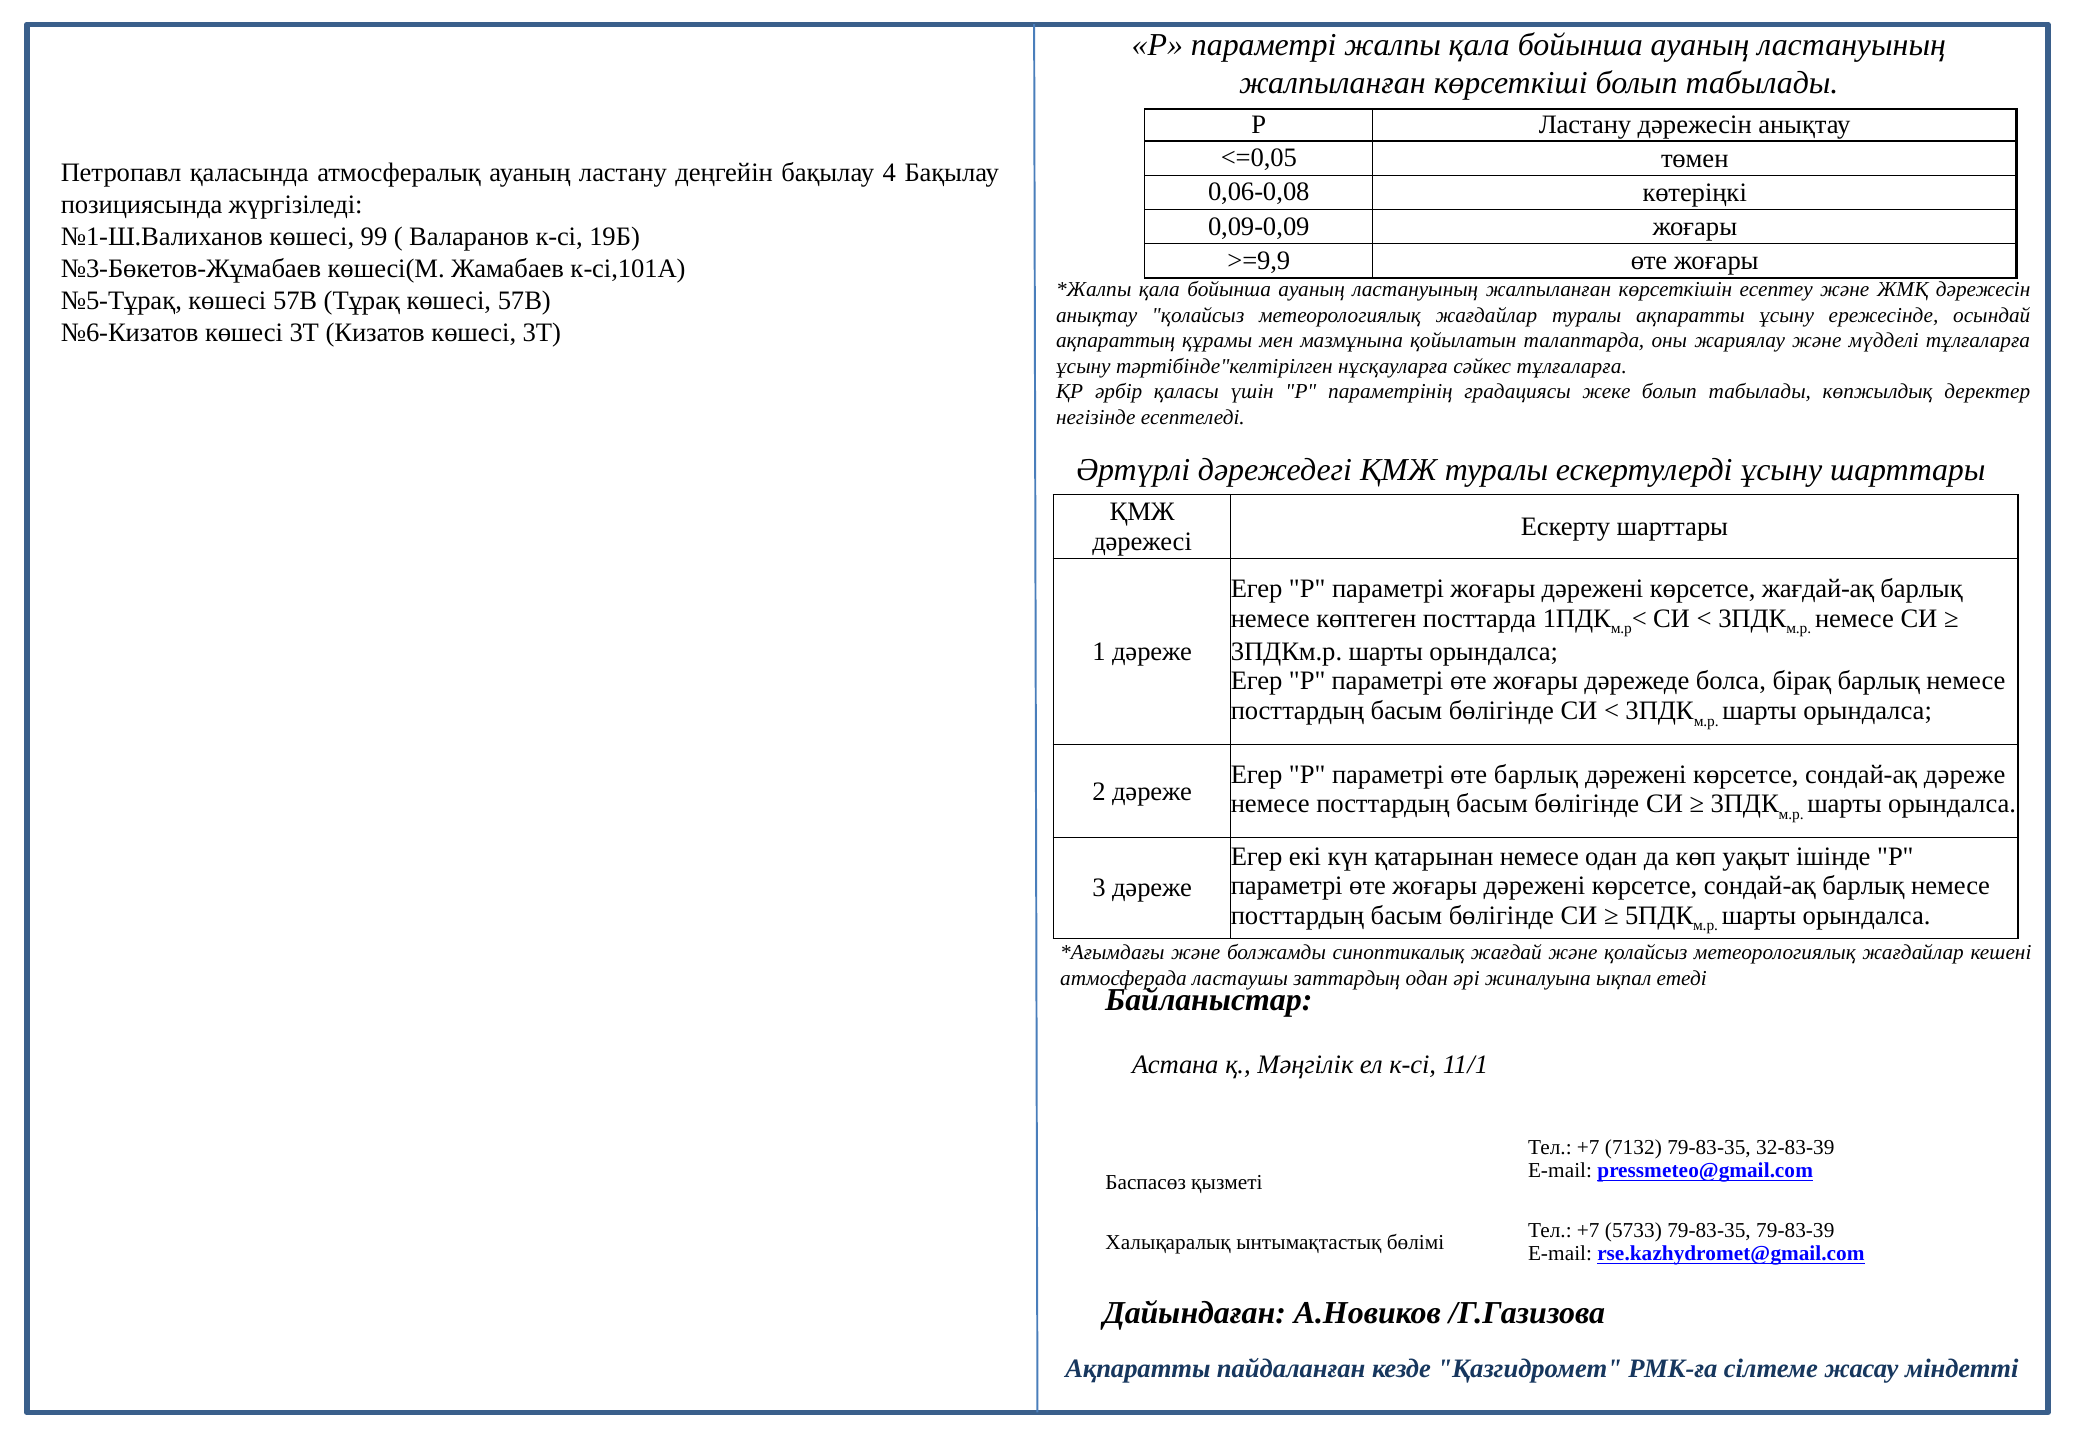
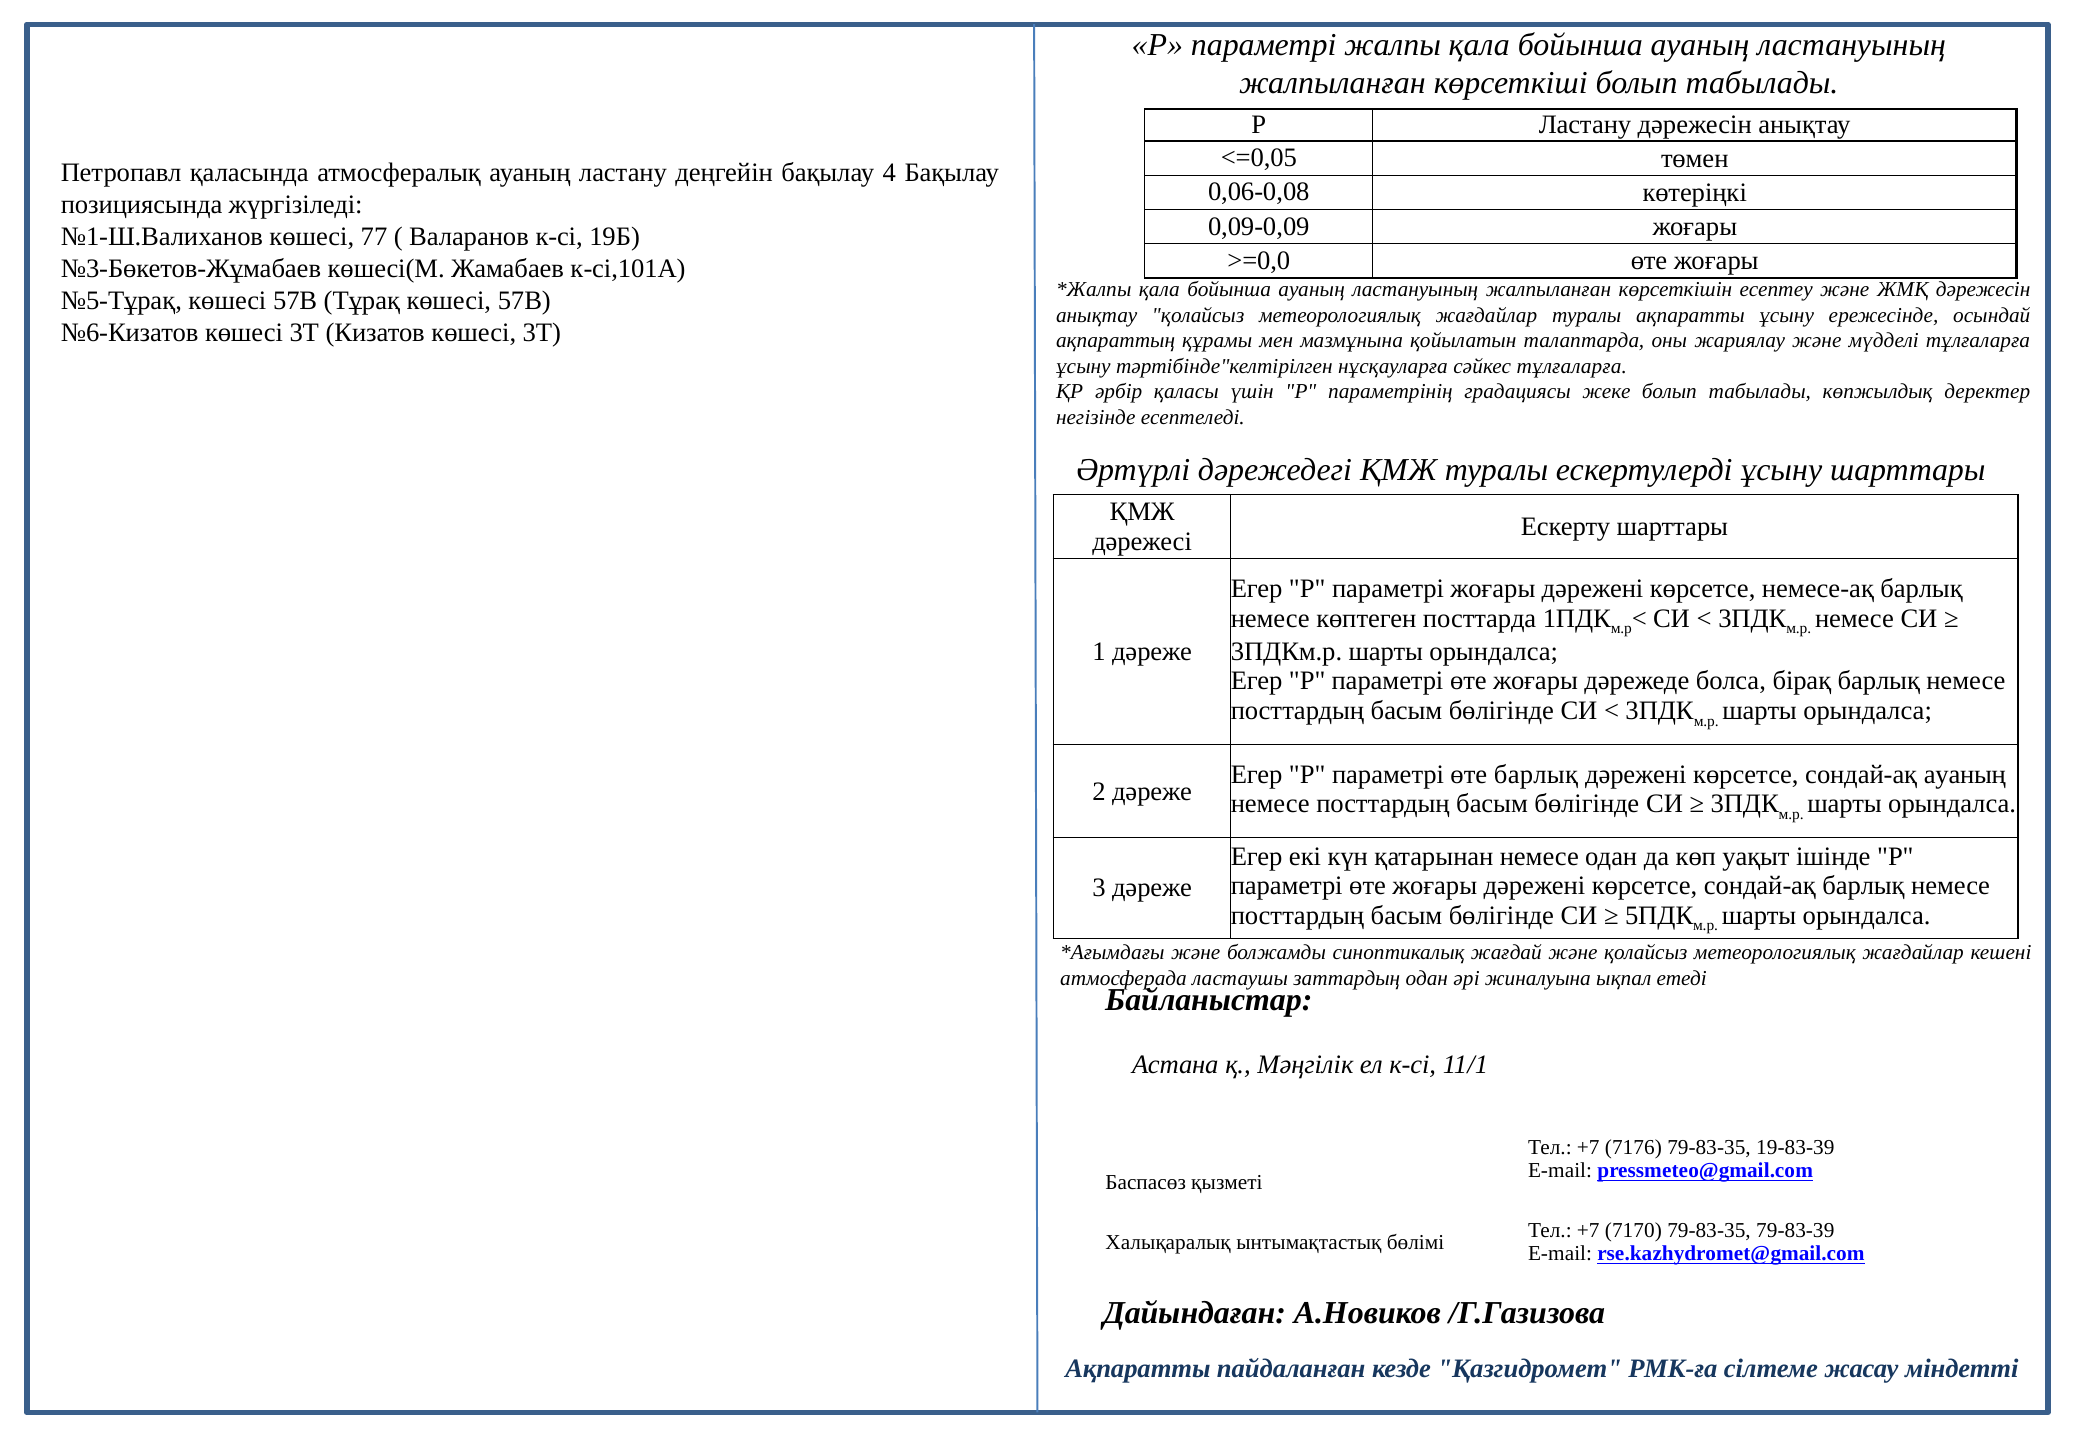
99: 99 -> 77
>=9,9: >=9,9 -> >=0,0
жағдай-ақ: жағдай-ақ -> немесе-ақ
сондай-ақ дәреже: дәреже -> ауаның
7132: 7132 -> 7176
32-83-39: 32-83-39 -> 19-83-39
5733: 5733 -> 7170
